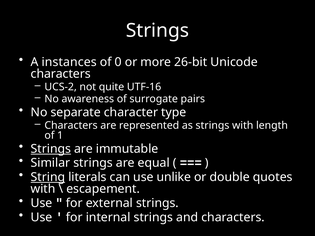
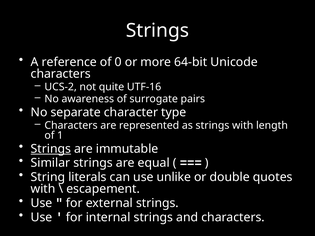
instances: instances -> reference
26-bit: 26-bit -> 64-bit
String underline: present -> none
